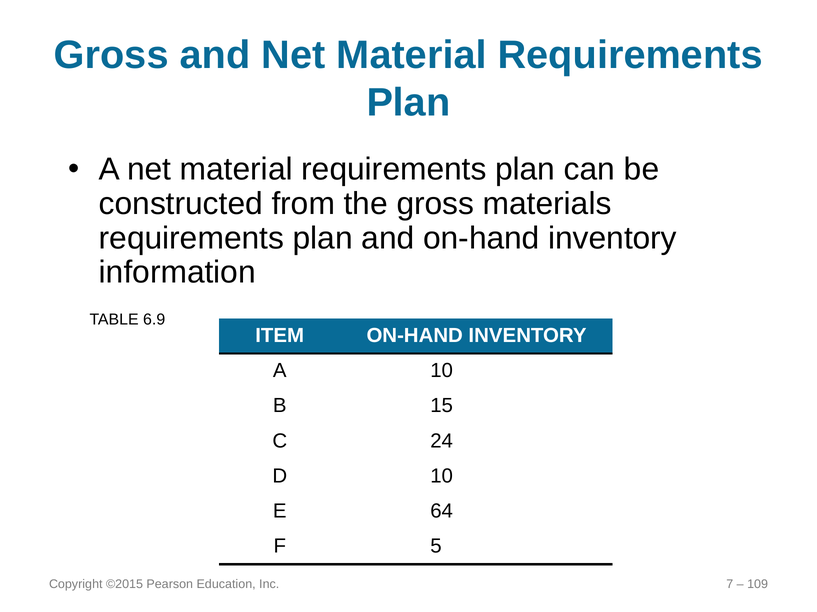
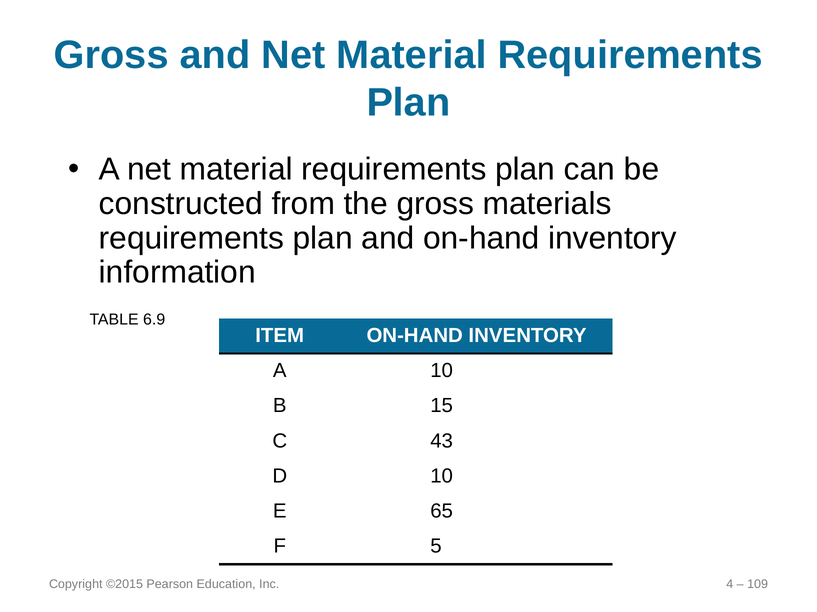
24: 24 -> 43
64: 64 -> 65
7: 7 -> 4
